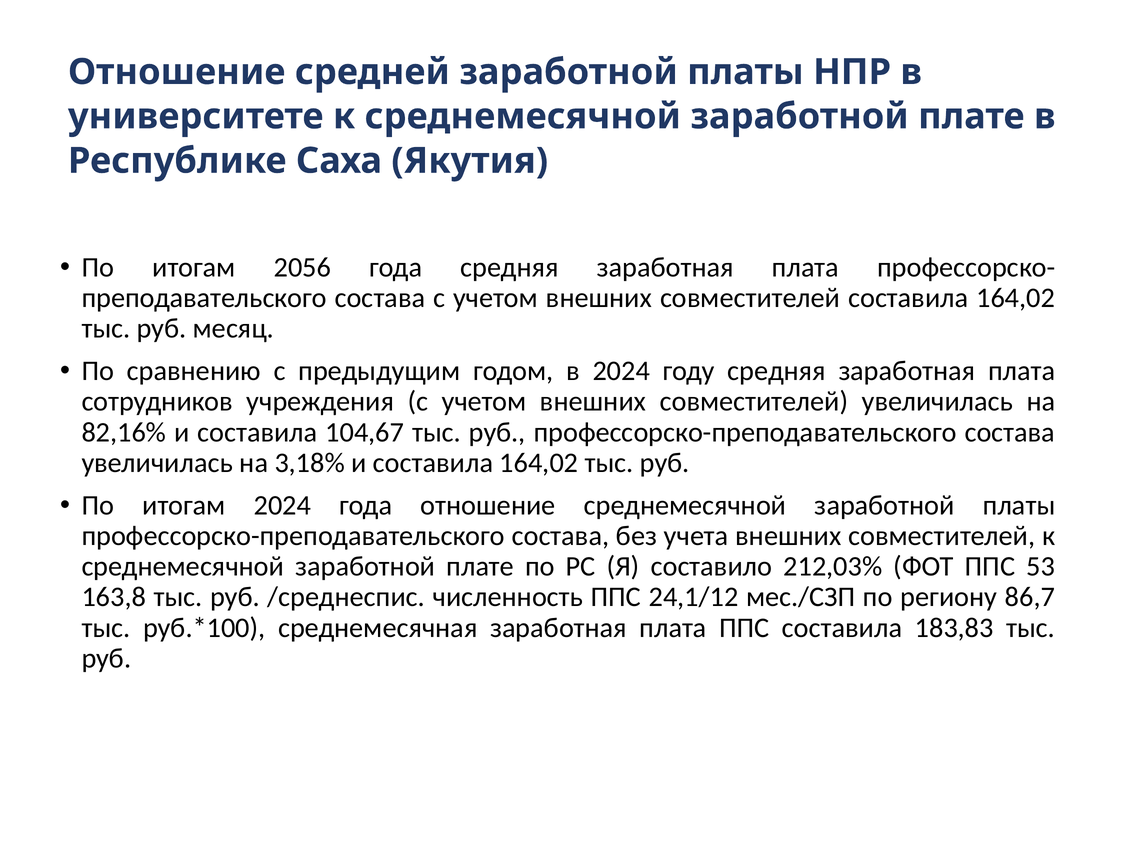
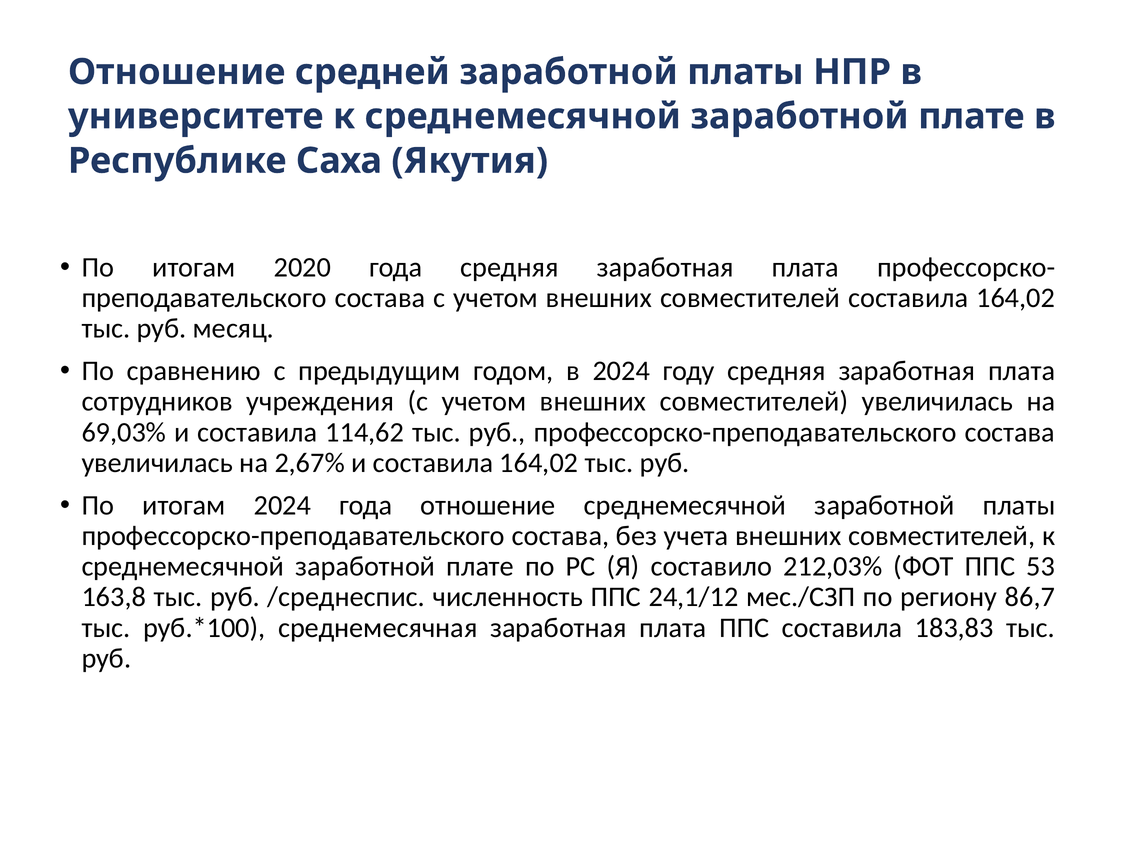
2056: 2056 -> 2020
82,16%: 82,16% -> 69,03%
104,67: 104,67 -> 114,62
3,18%: 3,18% -> 2,67%
